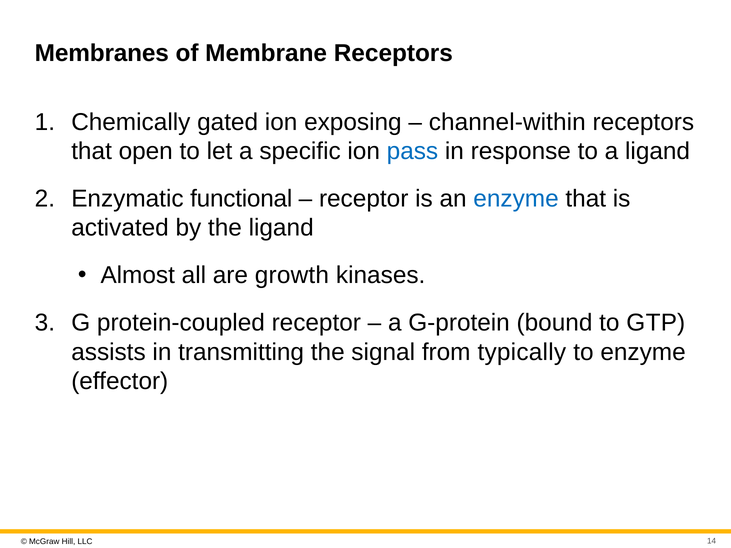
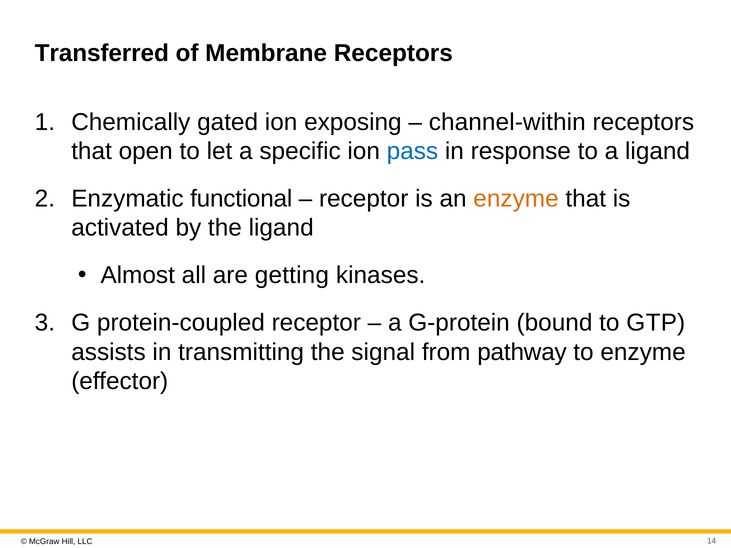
Membranes: Membranes -> Transferred
enzyme at (516, 199) colour: blue -> orange
growth: growth -> getting
typically: typically -> pathway
